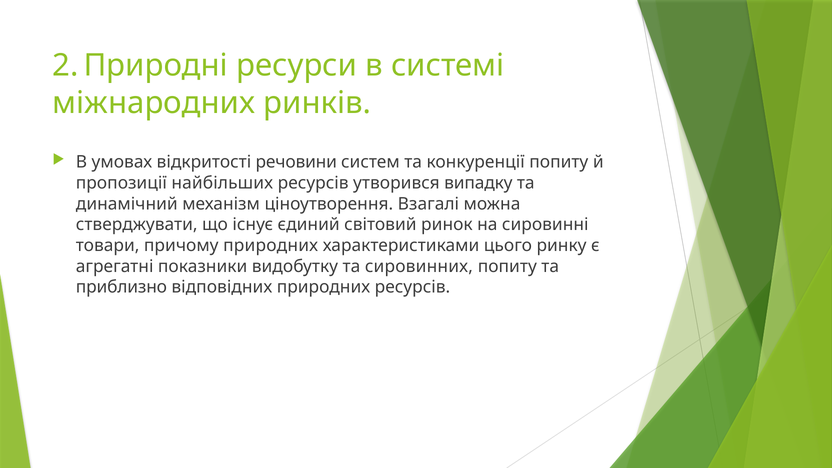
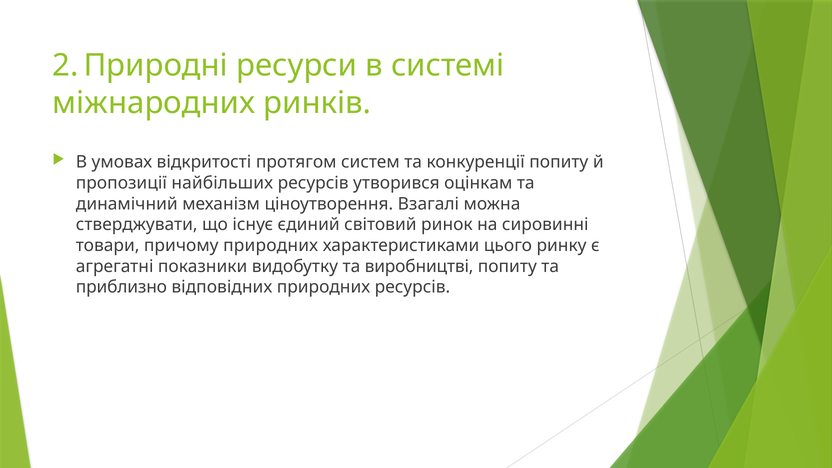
речовини: речовини -> протягом
випадку: випадку -> оцінкам
сировинних: сировинних -> виробництві
